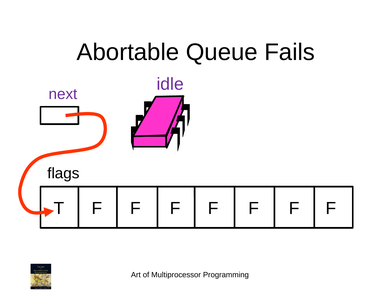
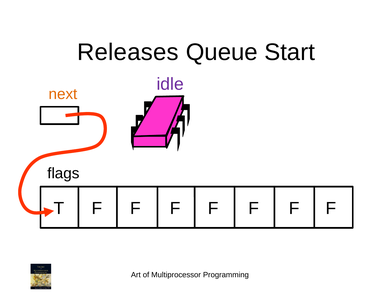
Abortable: Abortable -> Releases
Fails: Fails -> Start
next colour: purple -> orange
